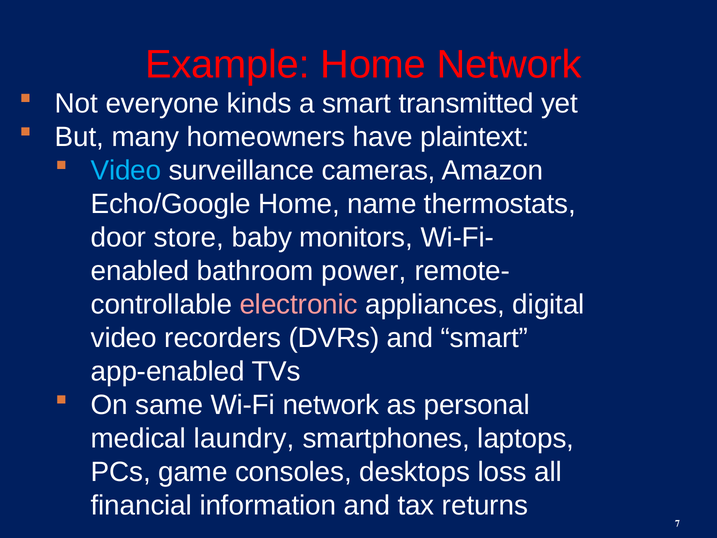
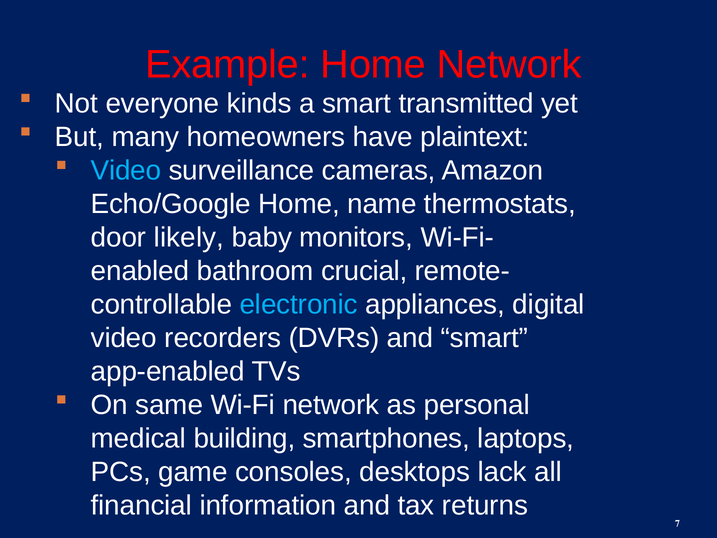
store: store -> likely
power: power -> crucial
electronic colour: pink -> light blue
laundry: laundry -> building
loss: loss -> lack
